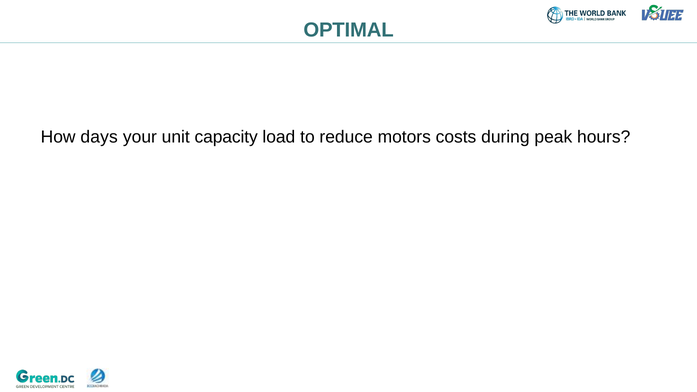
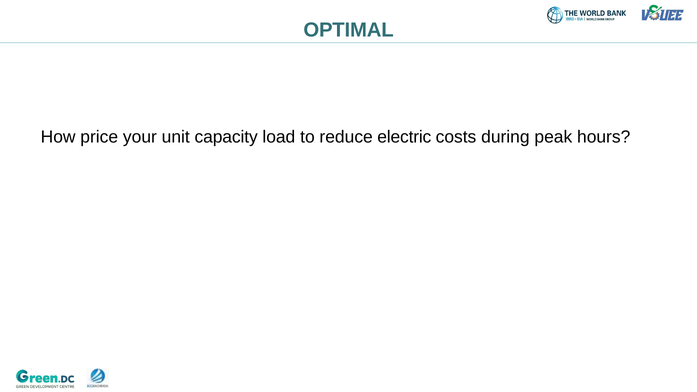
days: days -> price
motors: motors -> electric
